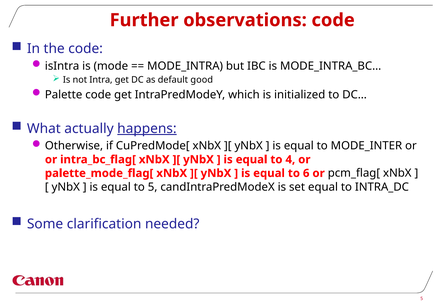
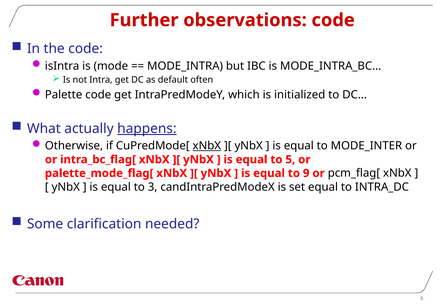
good: good -> often
xNbX at (207, 146) underline: none -> present
to 4: 4 -> 5
6: 6 -> 9
to 5: 5 -> 3
